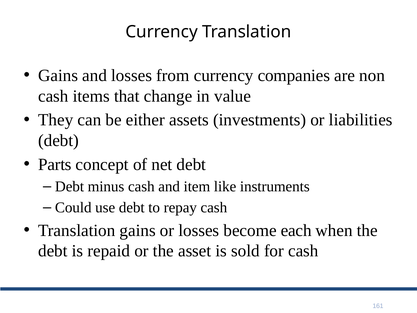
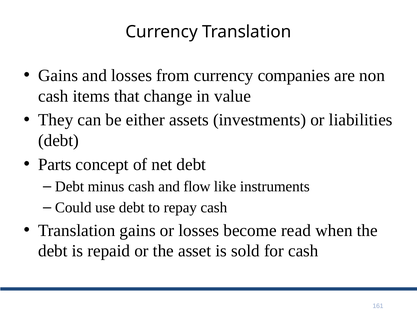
item: item -> flow
each: each -> read
